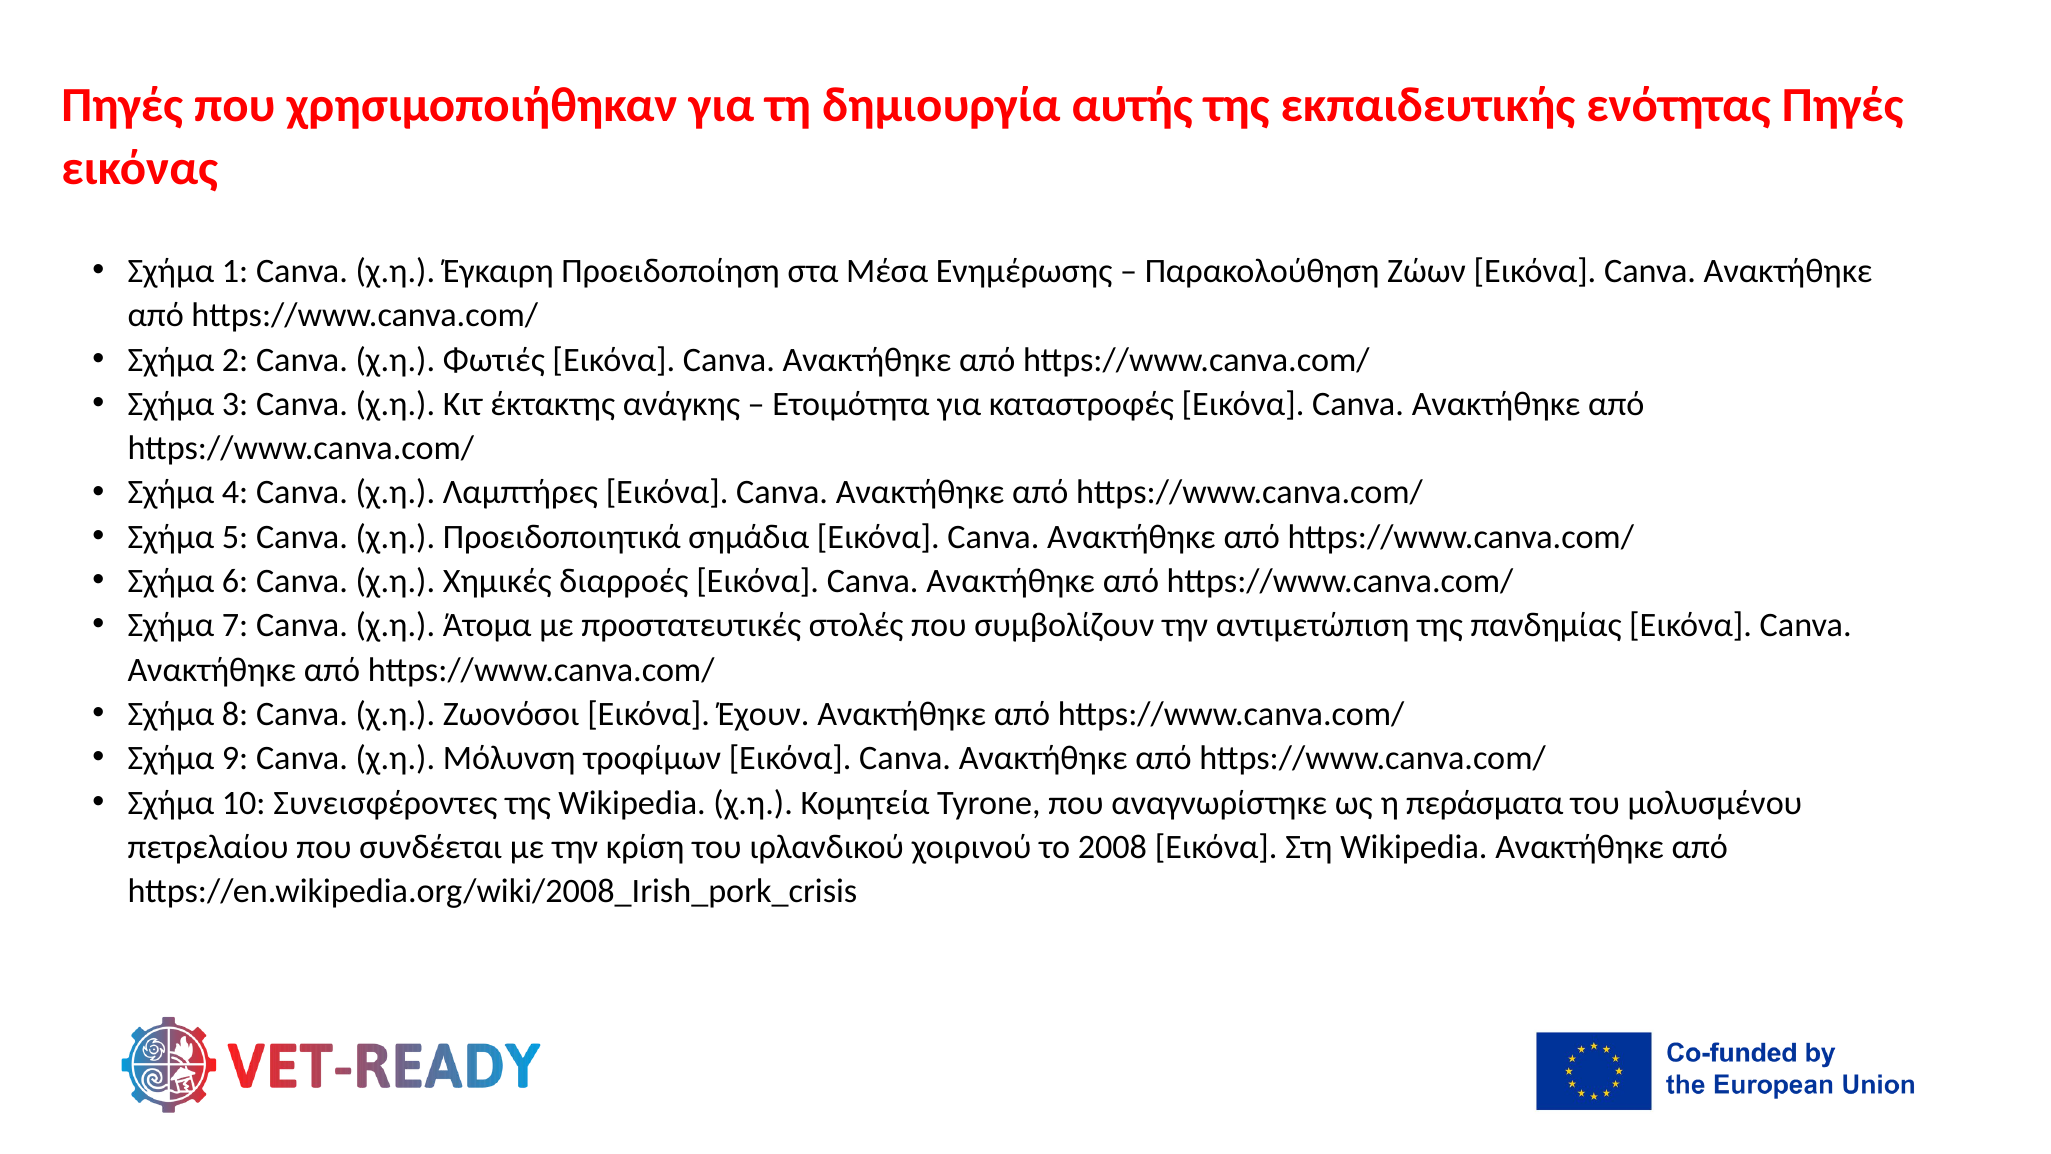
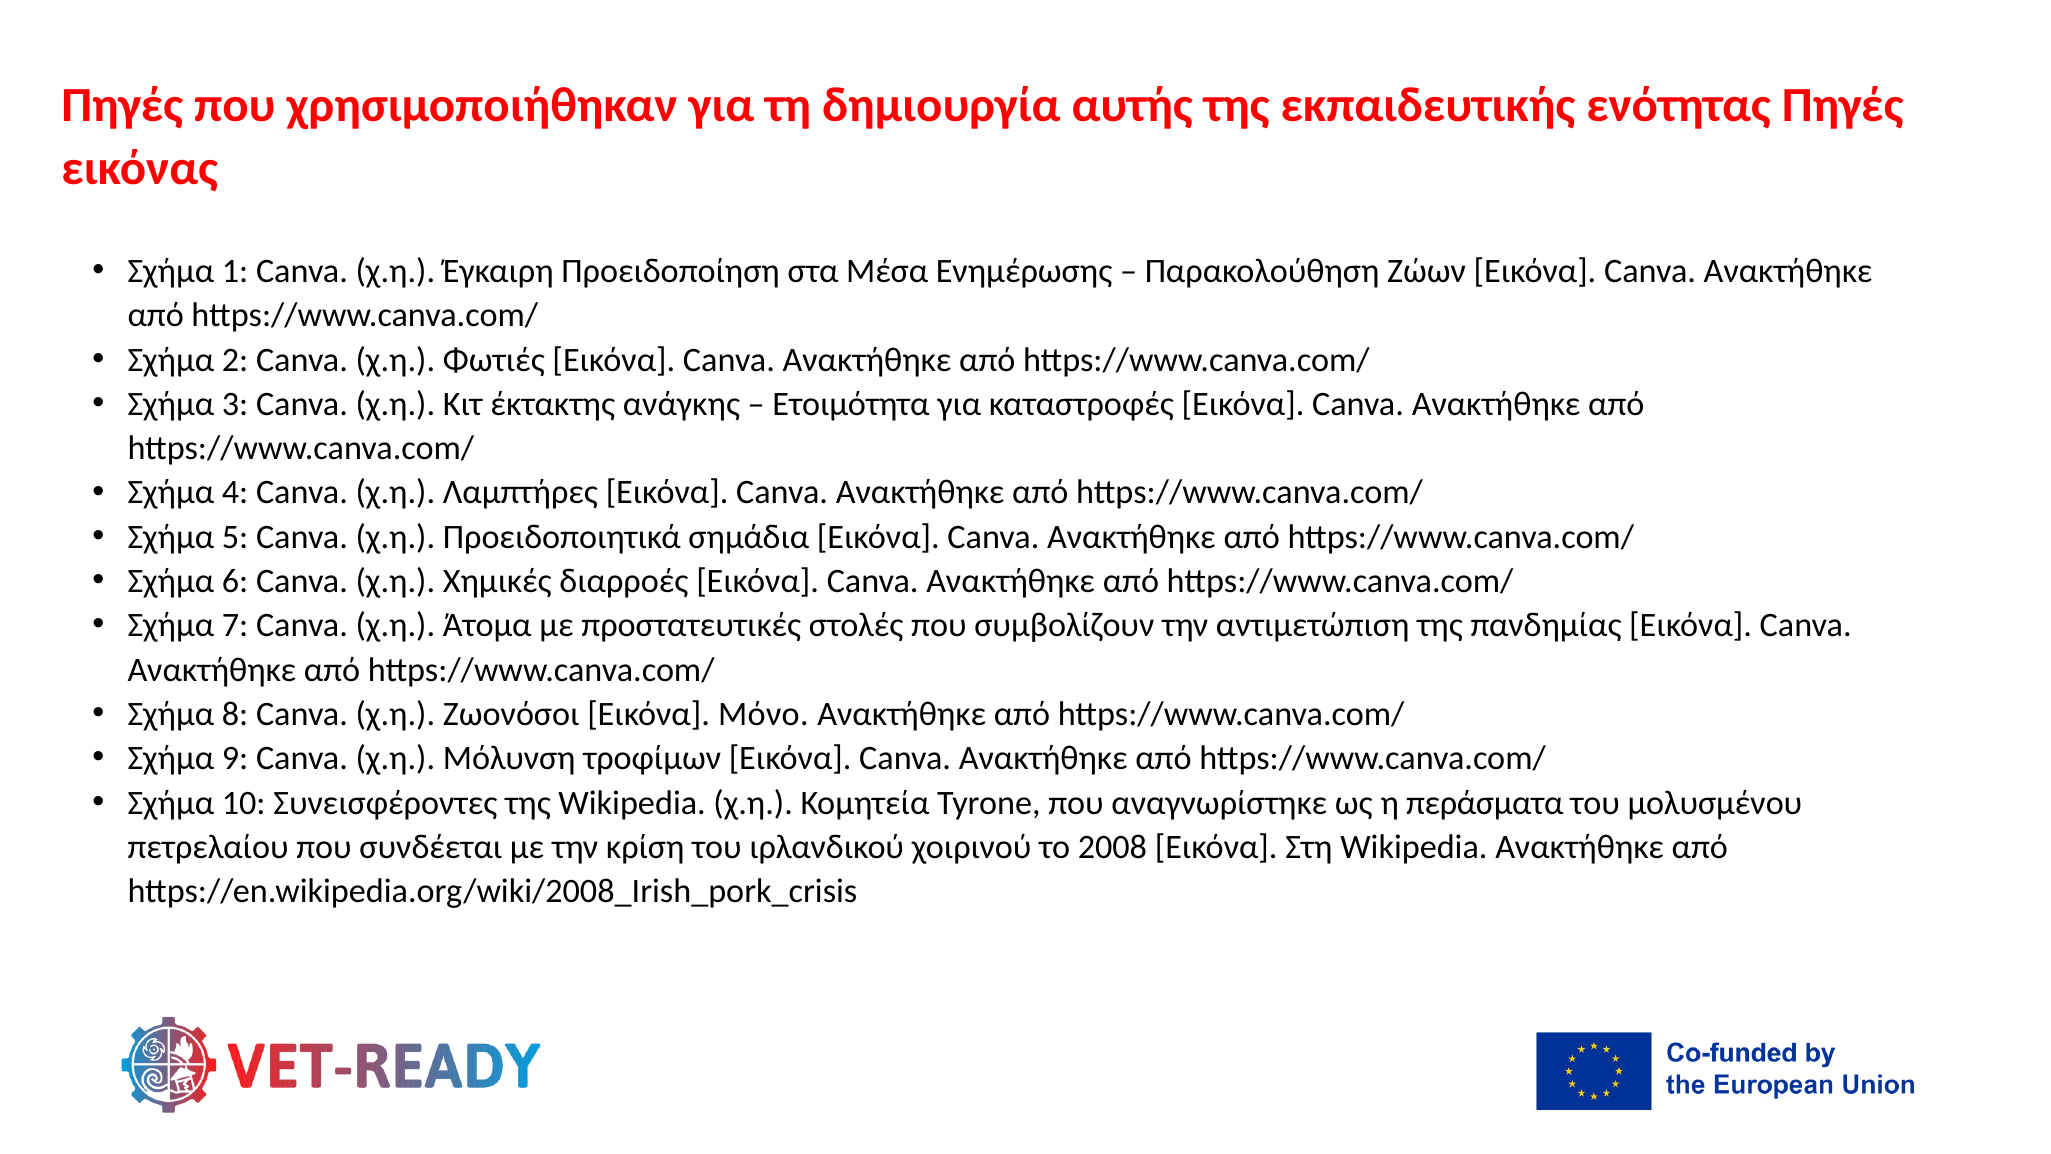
Έχουν: Έχουν -> Μόνο
